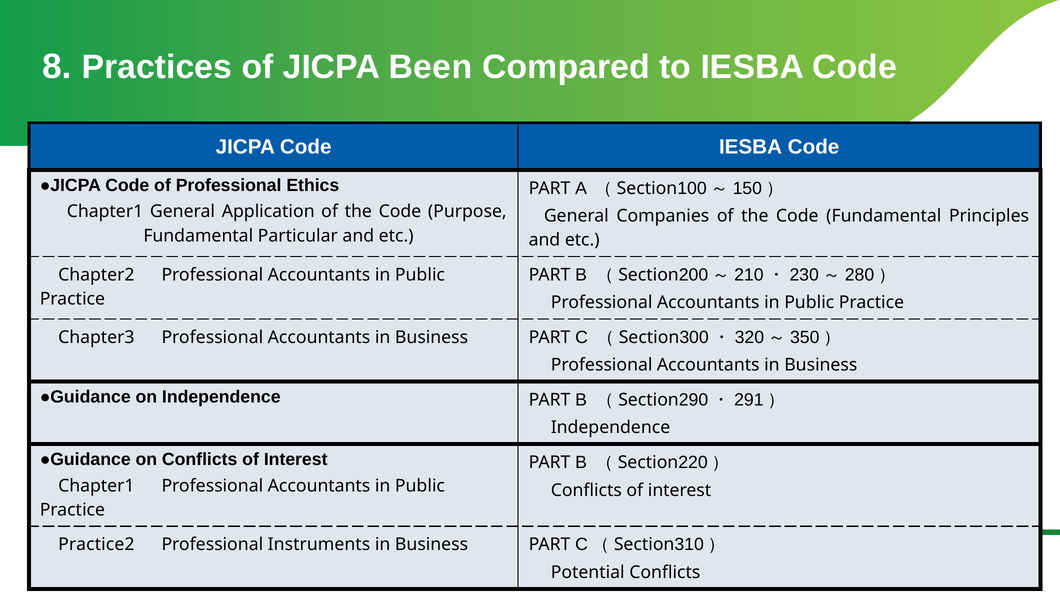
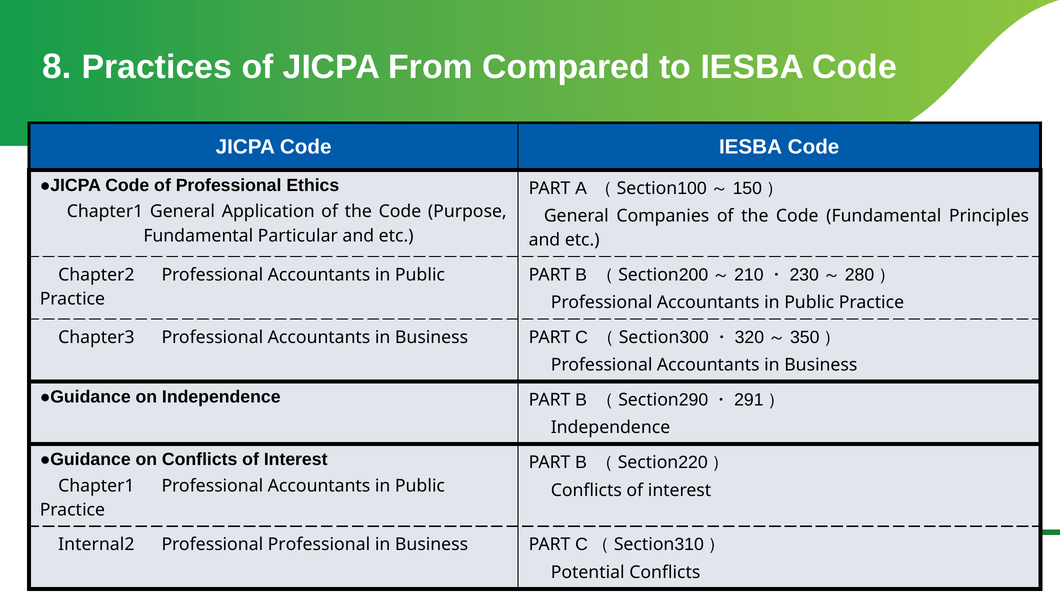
Been: Been -> From
Practice2: Practice2 -> Internal2
Professional Instruments: Instruments -> Professional
